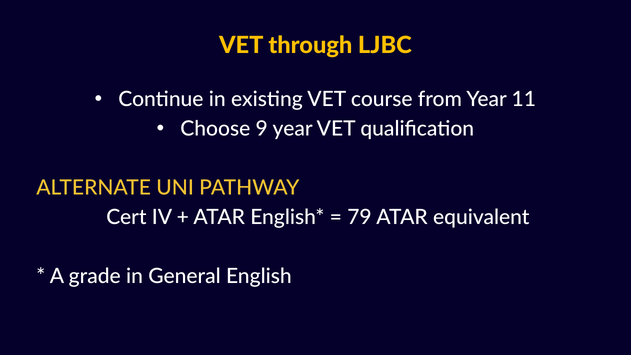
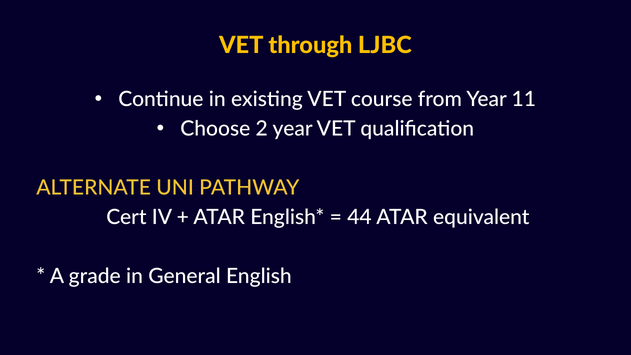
9: 9 -> 2
79: 79 -> 44
